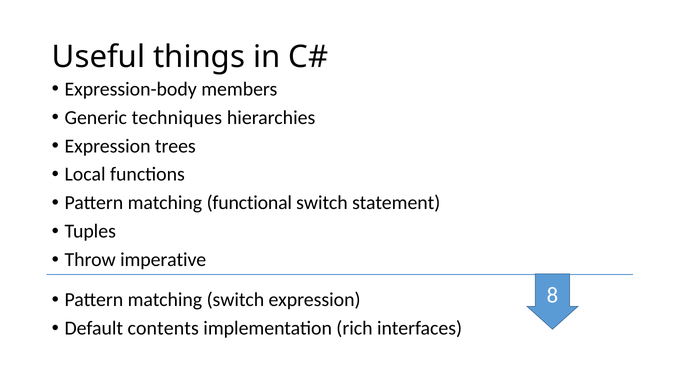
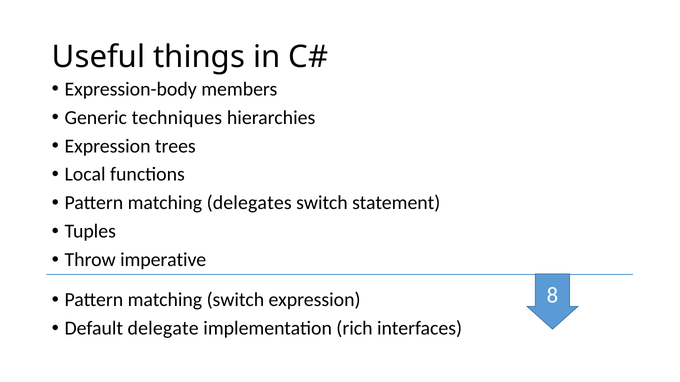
functional: functional -> delegates
contents: contents -> delegate
